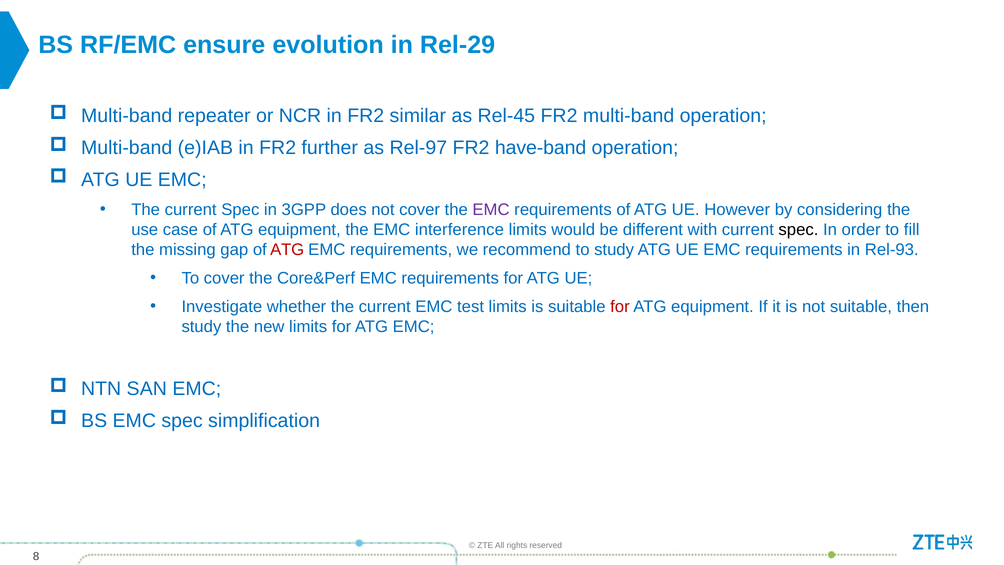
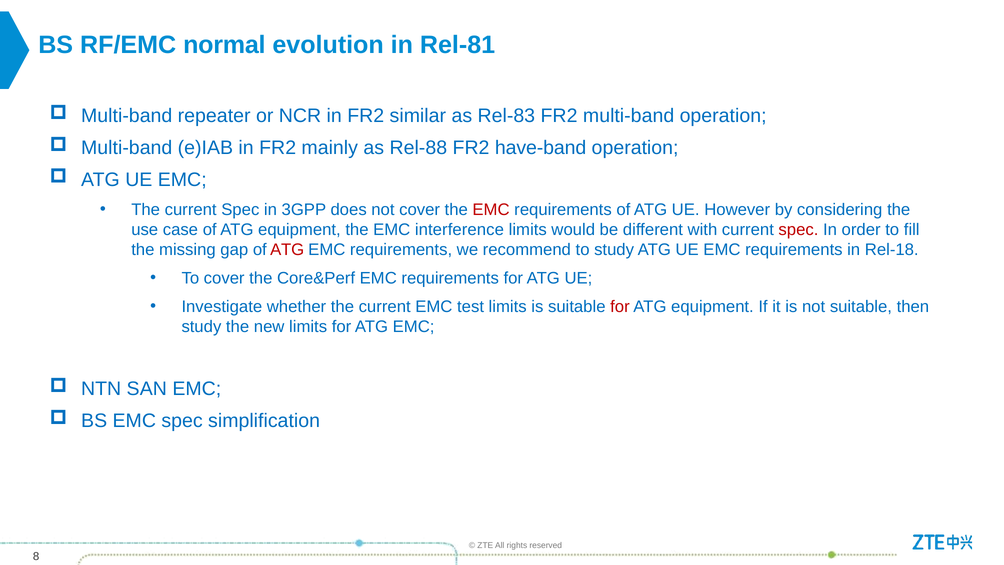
ensure: ensure -> normal
Rel-29: Rel-29 -> Rel-81
Rel-45: Rel-45 -> Rel-83
further: further -> mainly
Rel-97: Rel-97 -> Rel-88
EMC at (491, 210) colour: purple -> red
spec at (798, 230) colour: black -> red
Rel-93: Rel-93 -> Rel-18
